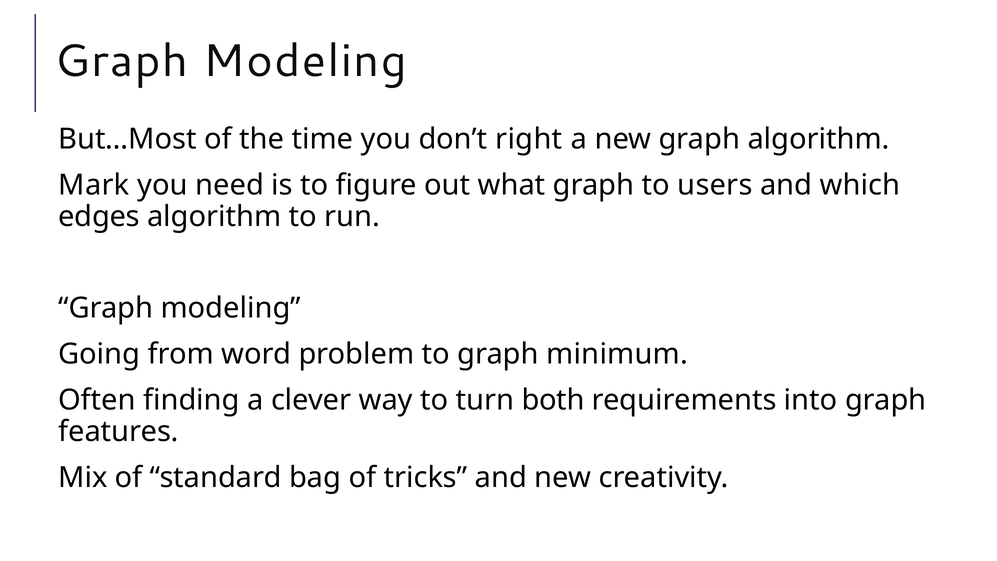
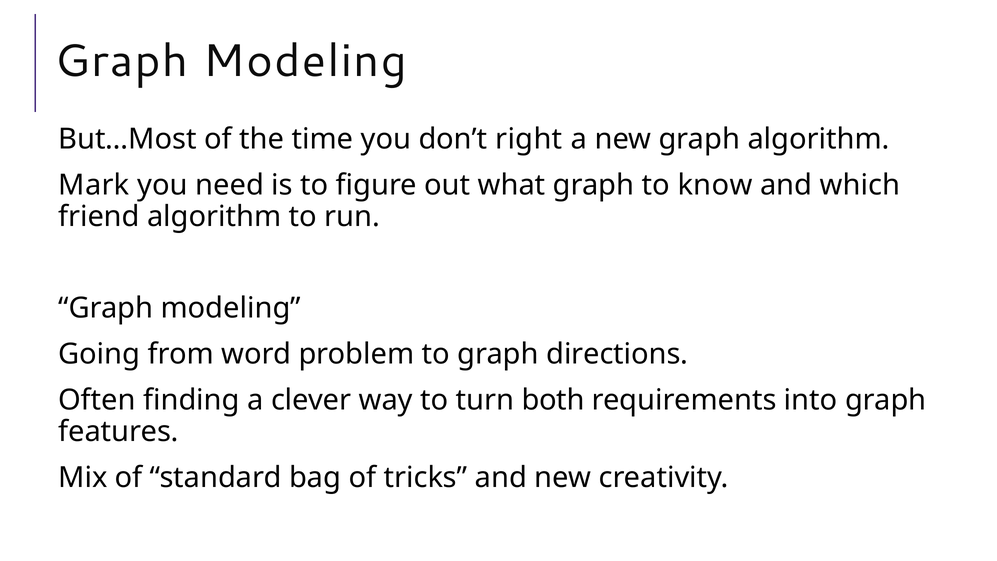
users: users -> know
edges: edges -> friend
minimum: minimum -> directions
